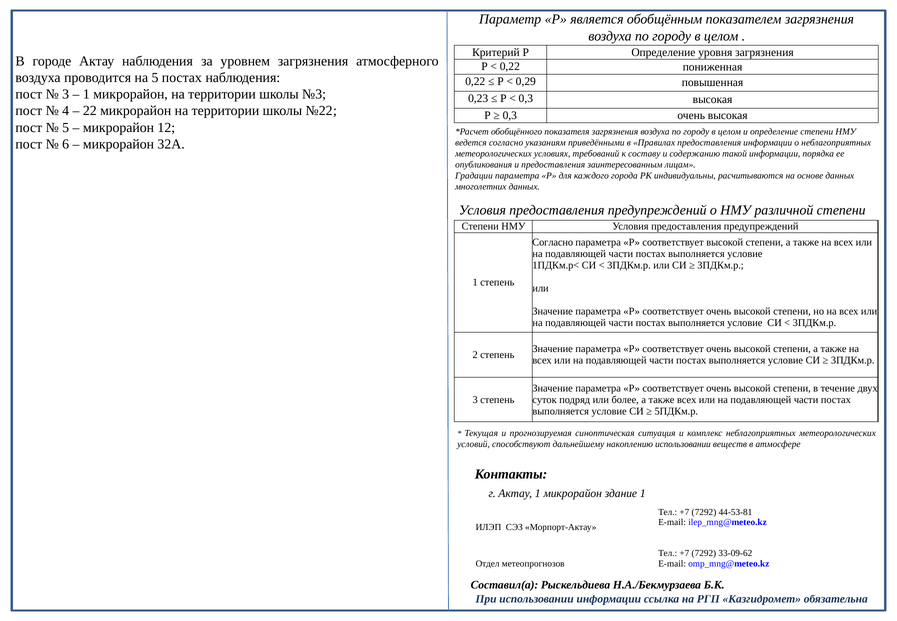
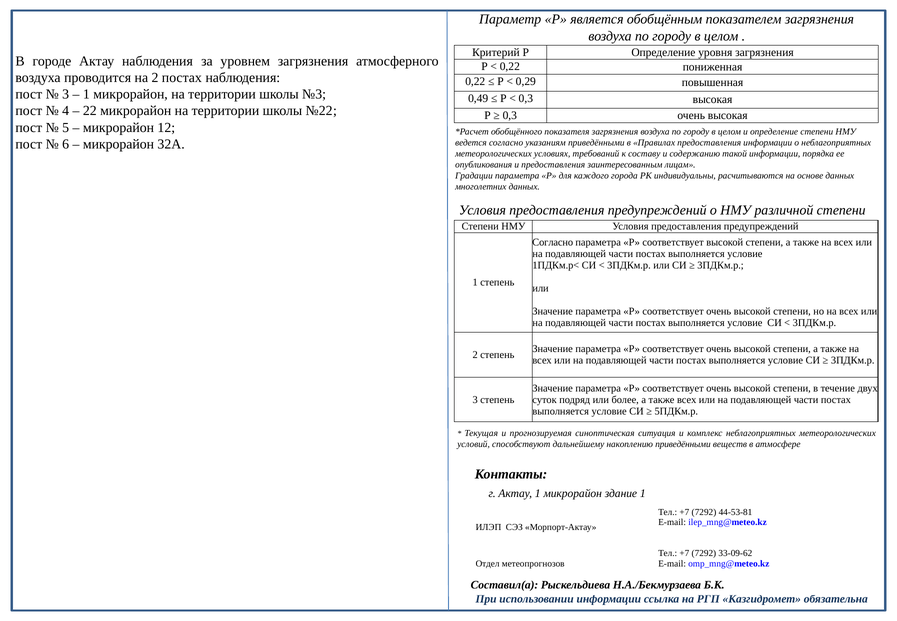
на 5: 5 -> 2
0,23: 0,23 -> 0,49
накоплению использовании: использовании -> приведёнными
